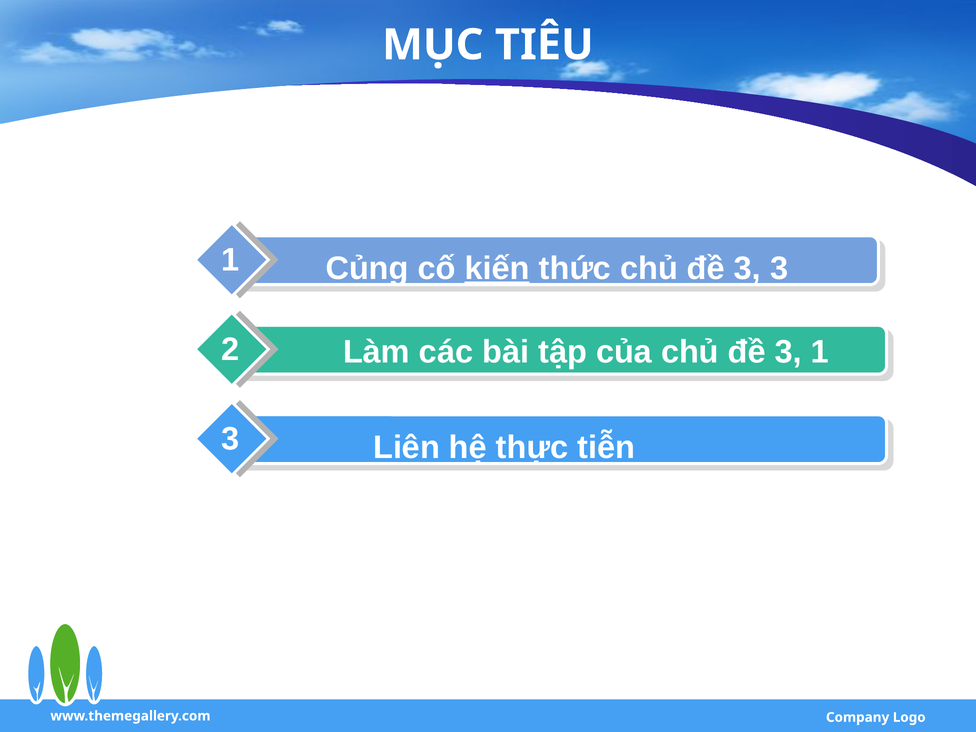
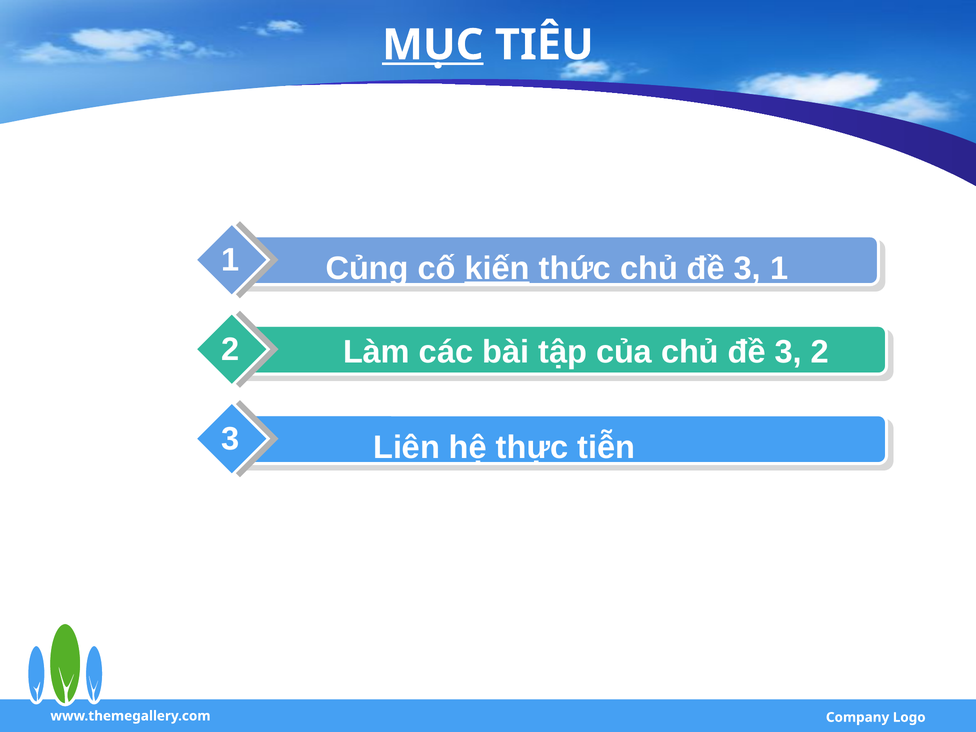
MỤC underline: none -> present
3 3: 3 -> 1
đề 3 1: 1 -> 2
